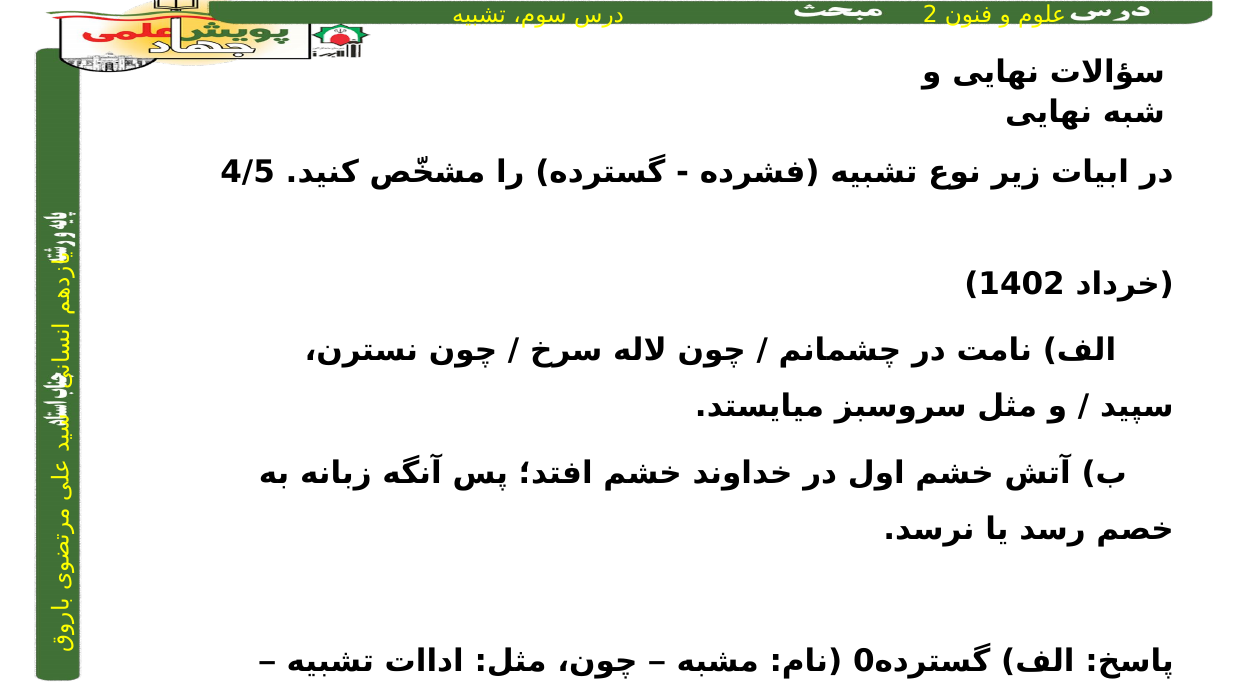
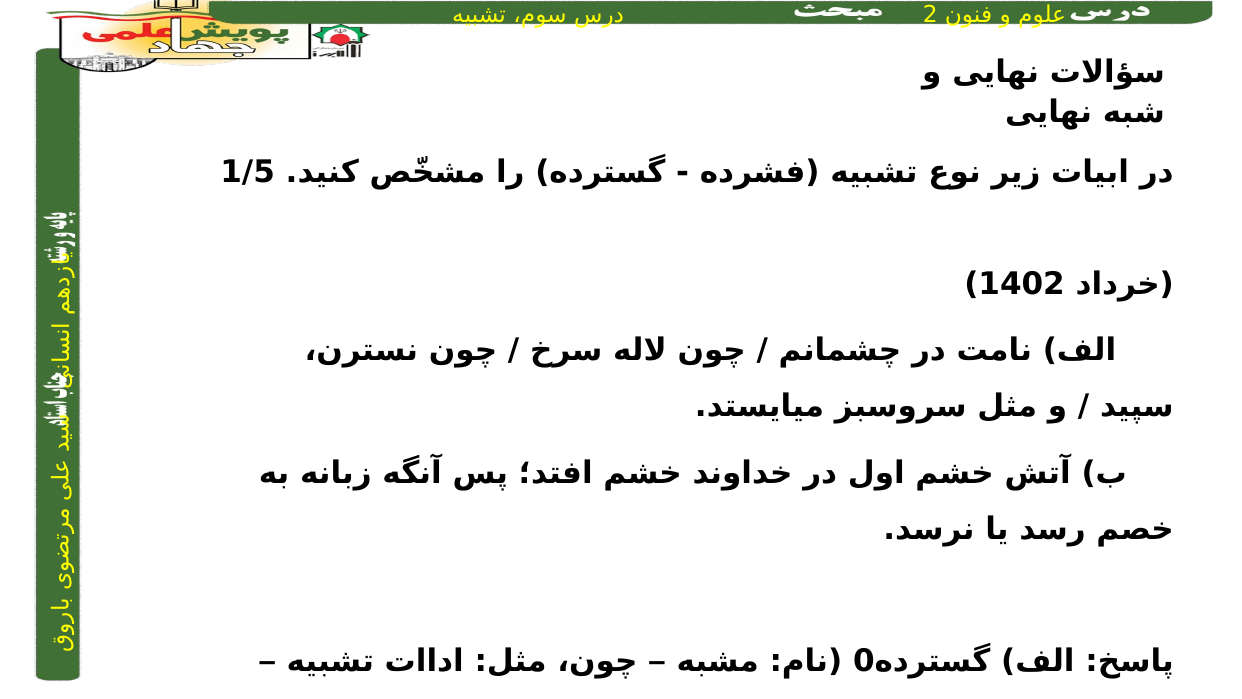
4/5: 4/5 -> 1/5
